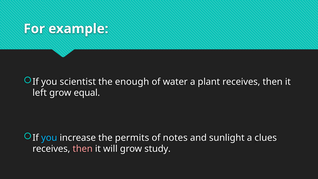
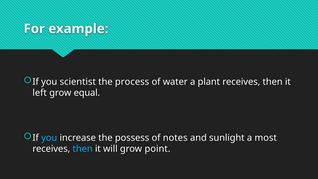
enough: enough -> process
permits: permits -> possess
clues: clues -> most
then at (83, 149) colour: pink -> light blue
study: study -> point
